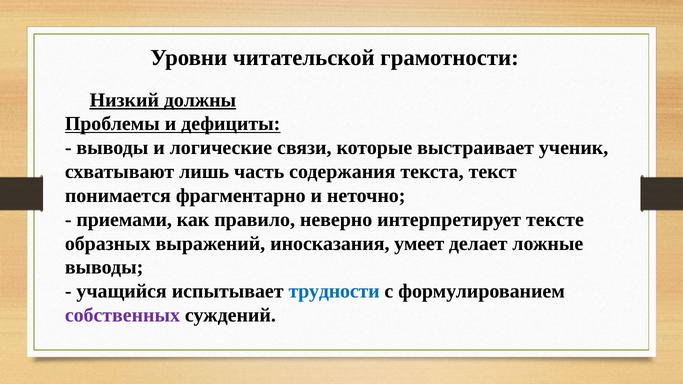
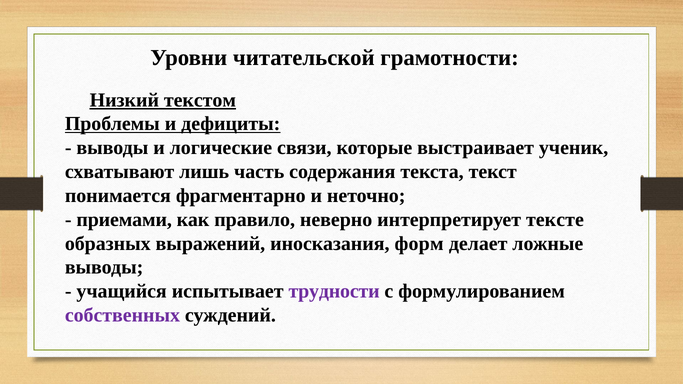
должны: должны -> текстом
умеет: умеет -> форм
трудности colour: blue -> purple
